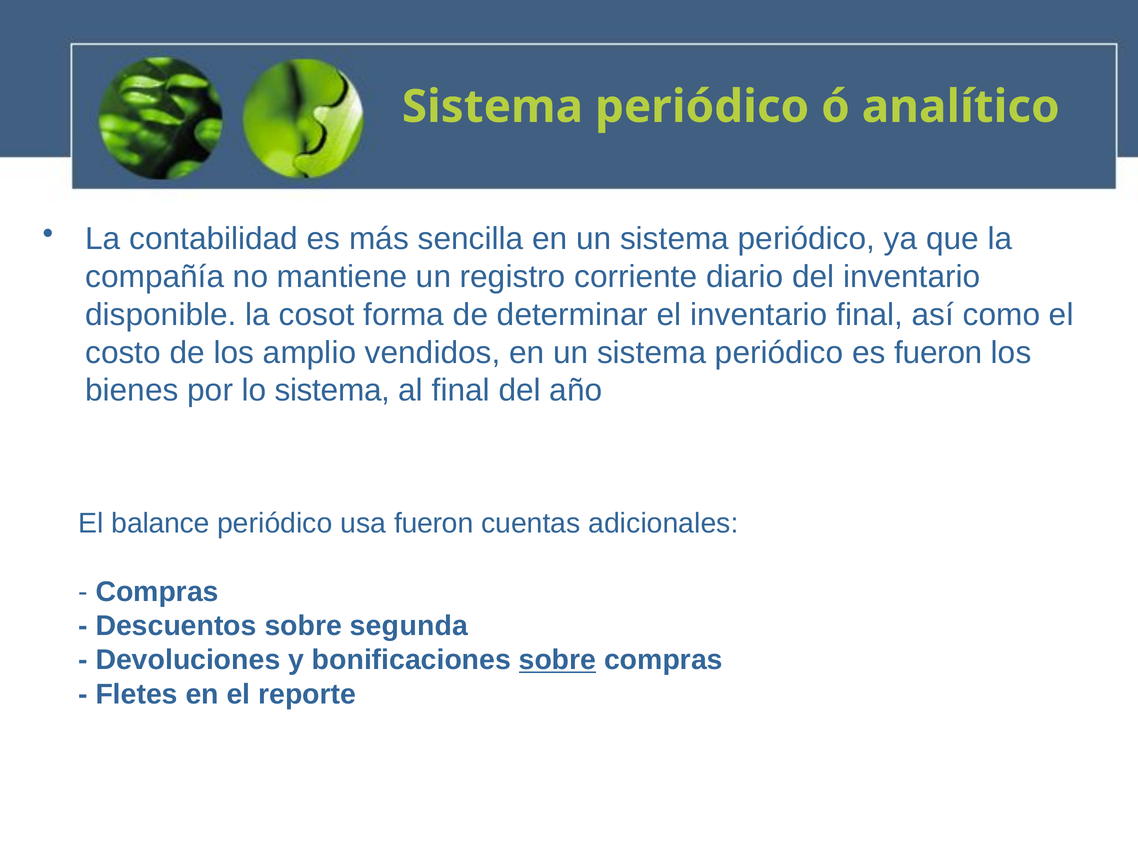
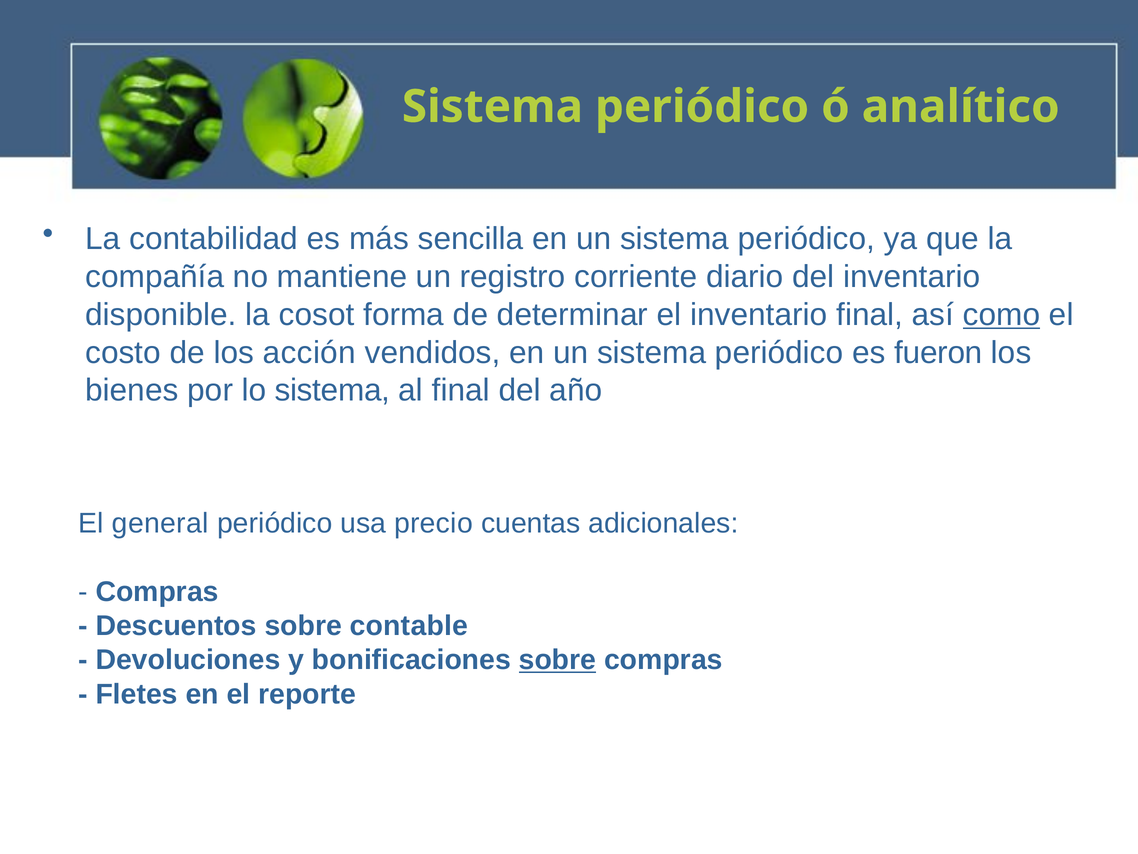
como underline: none -> present
amplio: amplio -> acción
balance: balance -> general
usa fueron: fueron -> precio
segunda: segunda -> contable
